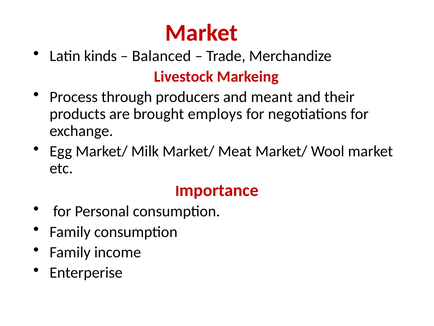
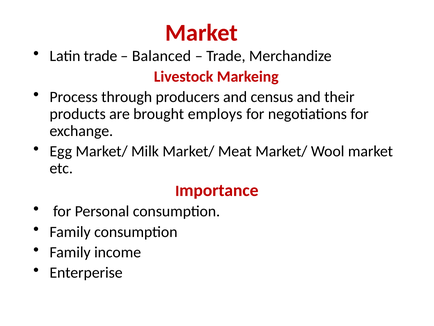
Latin kinds: kinds -> trade
meant: meant -> census
